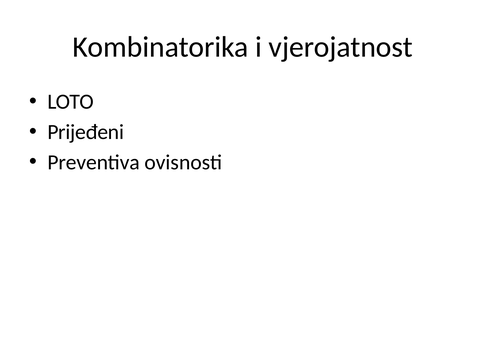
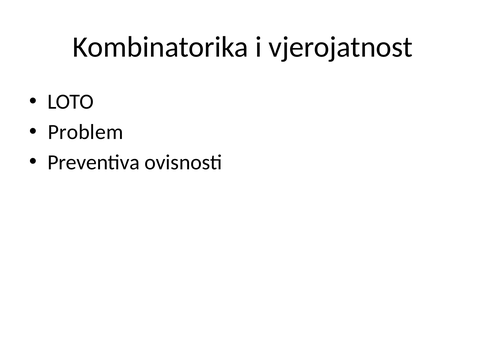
Prijeđeni: Prijeđeni -> Problem
